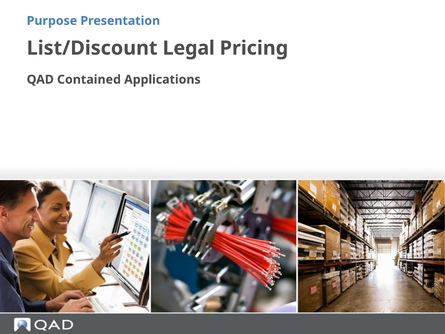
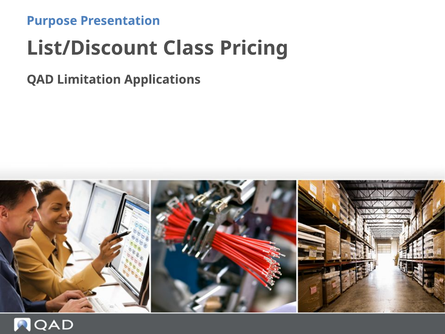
Legal: Legal -> Class
Contained: Contained -> Limitation
